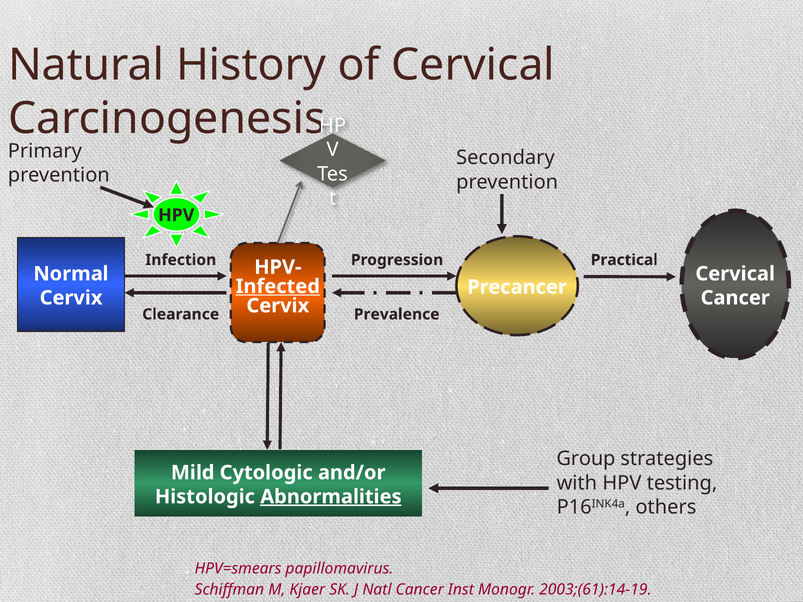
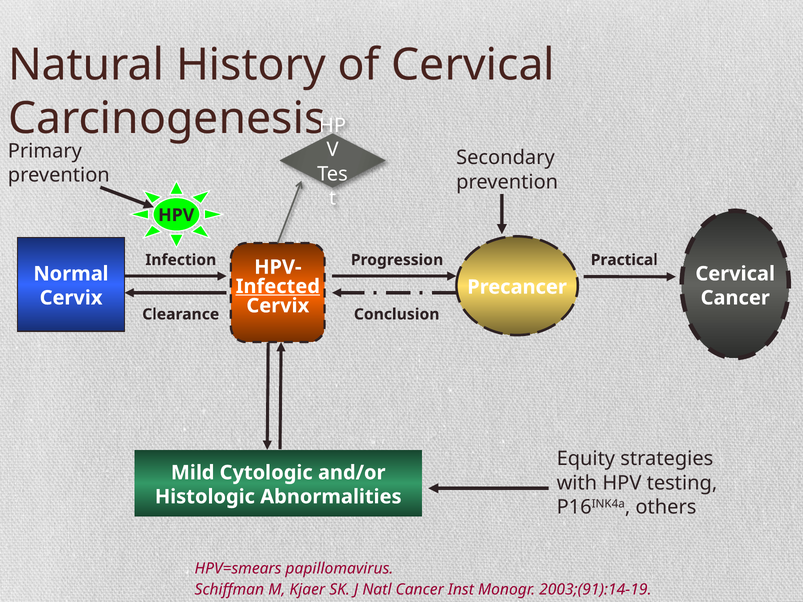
Prevalence: Prevalence -> Conclusion
Group: Group -> Equity
Abnormalities underline: present -> none
2003;(61):14-19: 2003;(61):14-19 -> 2003;(91):14-19
